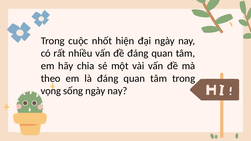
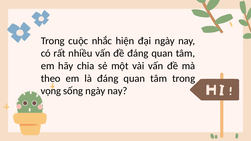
nhốt: nhốt -> nhắc
